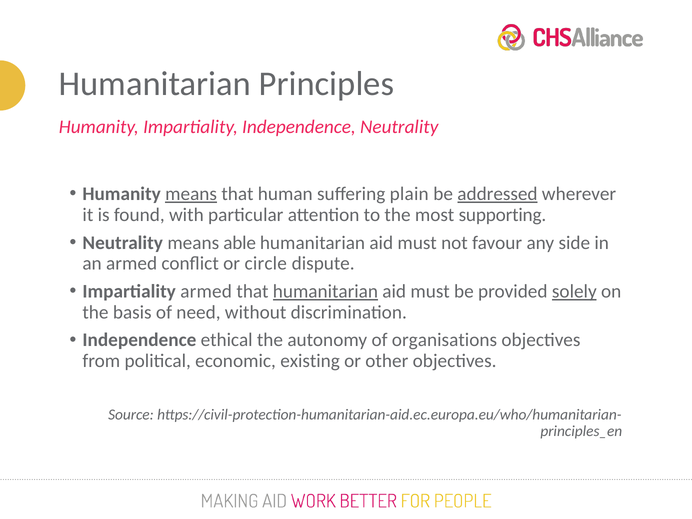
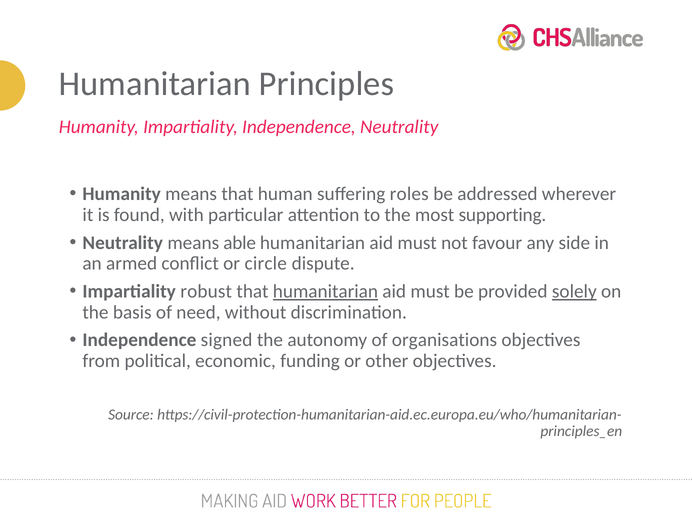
means at (191, 194) underline: present -> none
plain: plain -> roles
addressed underline: present -> none
Impartiality armed: armed -> robust
ethical: ethical -> signed
existing: existing -> funding
